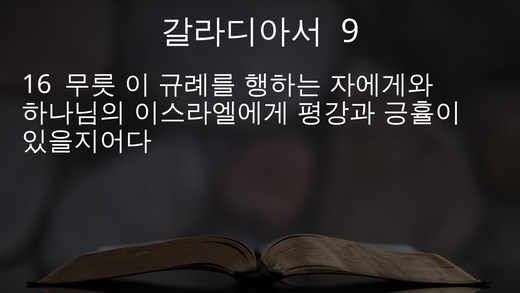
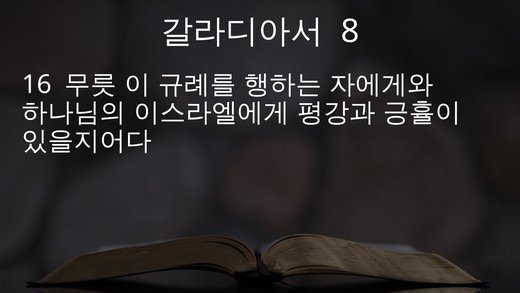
9: 9 -> 8
